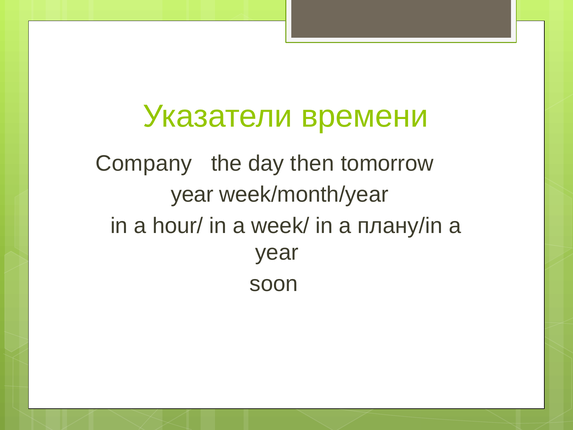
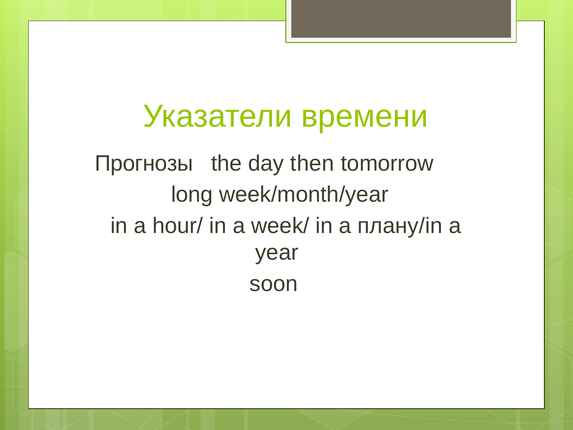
Company: Company -> Прогнозы
year at (192, 195): year -> long
